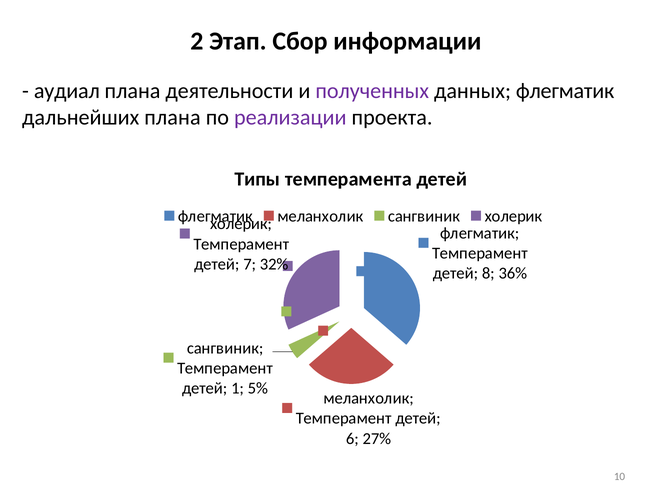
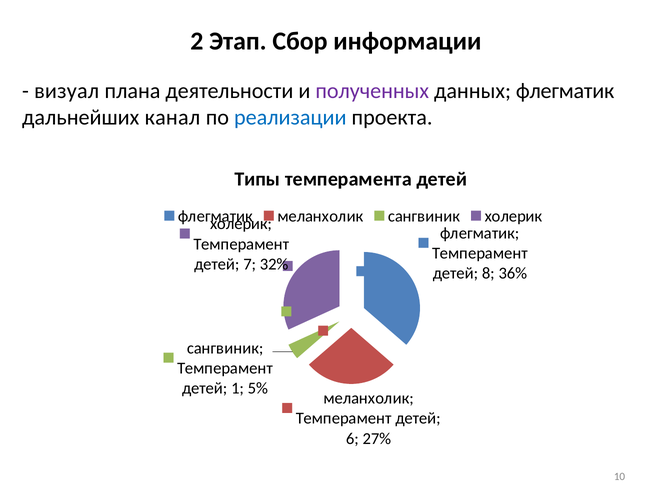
аудиал: аудиал -> визуал
дальнейших плана: плана -> канал
реализации colour: purple -> blue
